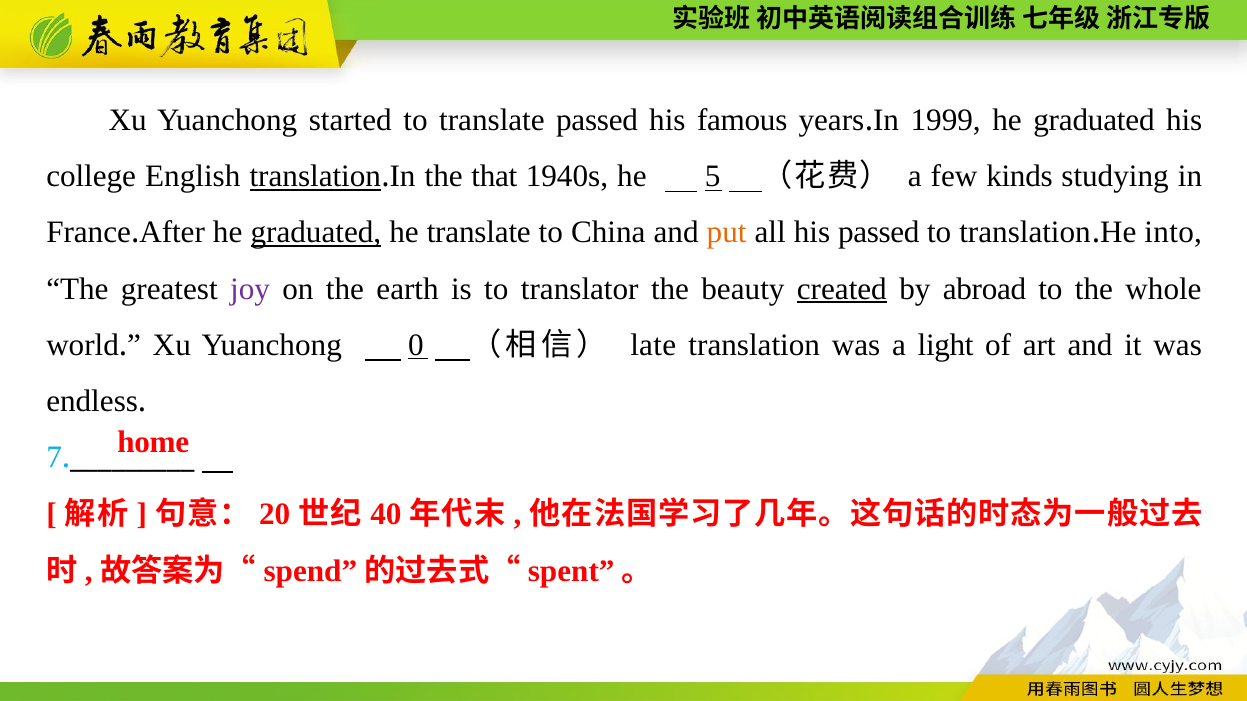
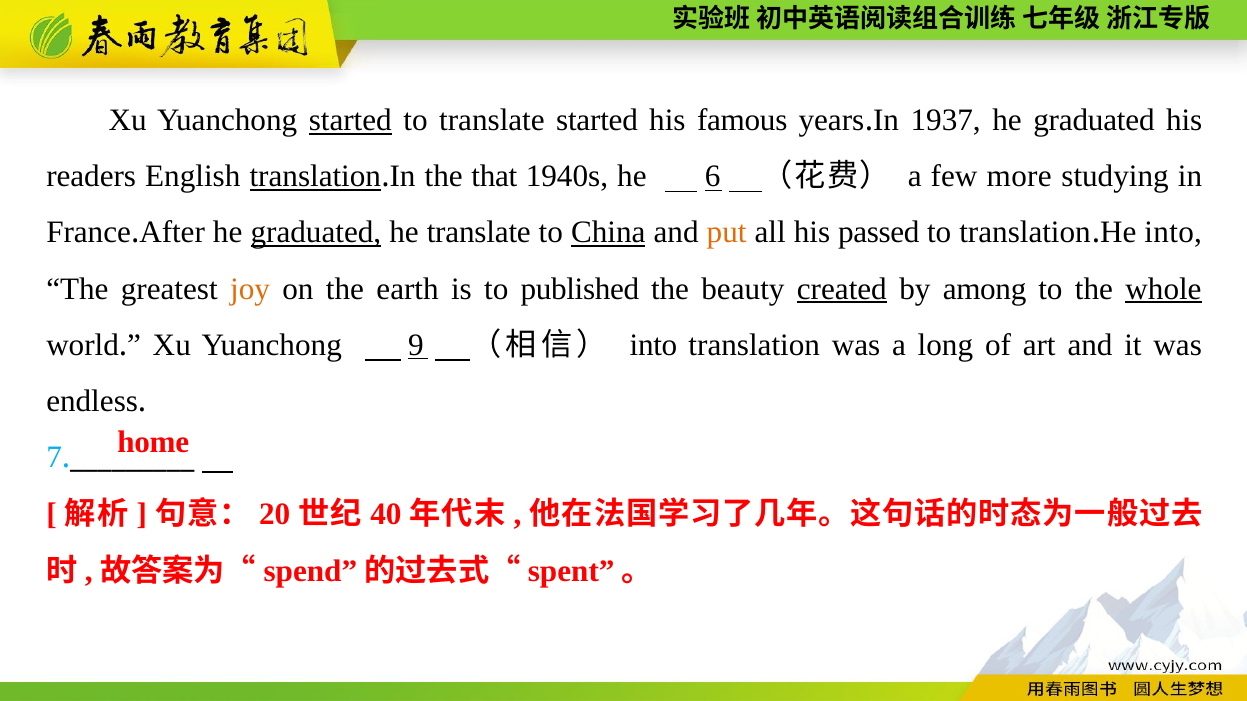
started at (350, 121) underline: none -> present
translate passed: passed -> started
1999: 1999 -> 1937
college: college -> readers
5: 5 -> 6
kinds: kinds -> more
China underline: none -> present
joy colour: purple -> orange
translator: translator -> published
abroad: abroad -> among
whole underline: none -> present
0: 0 -> 9
late at (653, 345): late -> into
light: light -> long
